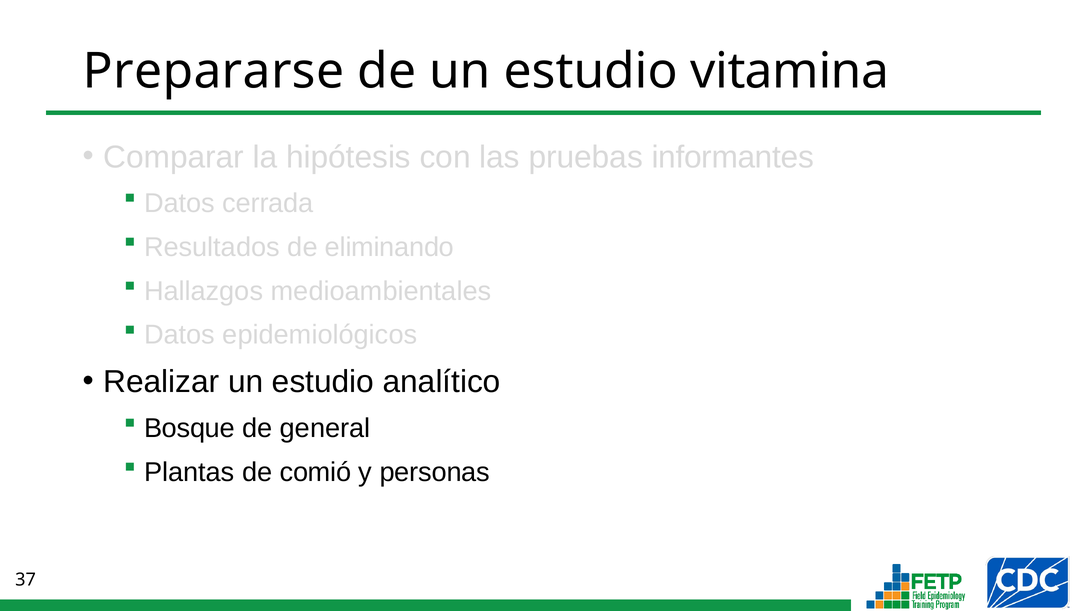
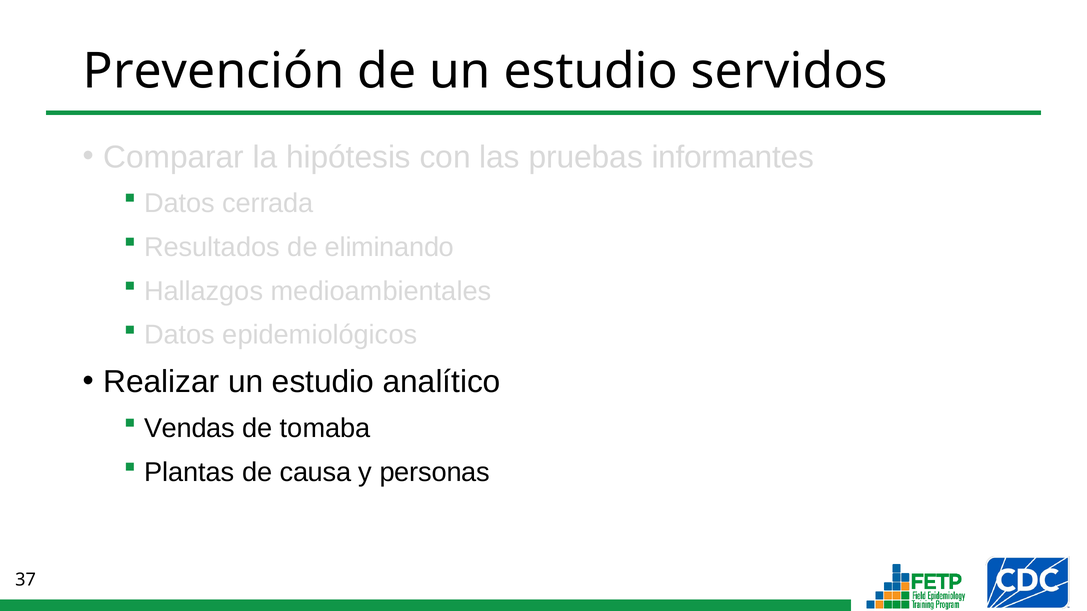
Prepararse: Prepararse -> Prevención
vitamina: vitamina -> servidos
Bosque: Bosque -> Vendas
general: general -> tomaba
comió: comió -> causa
